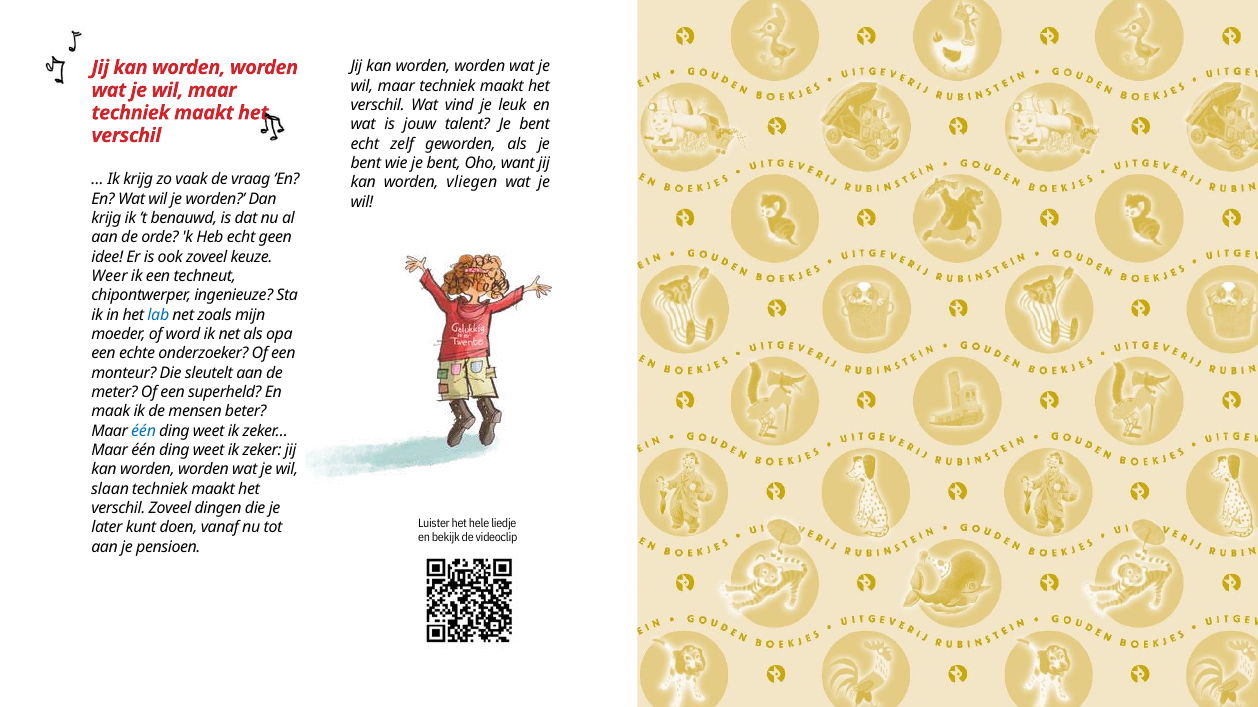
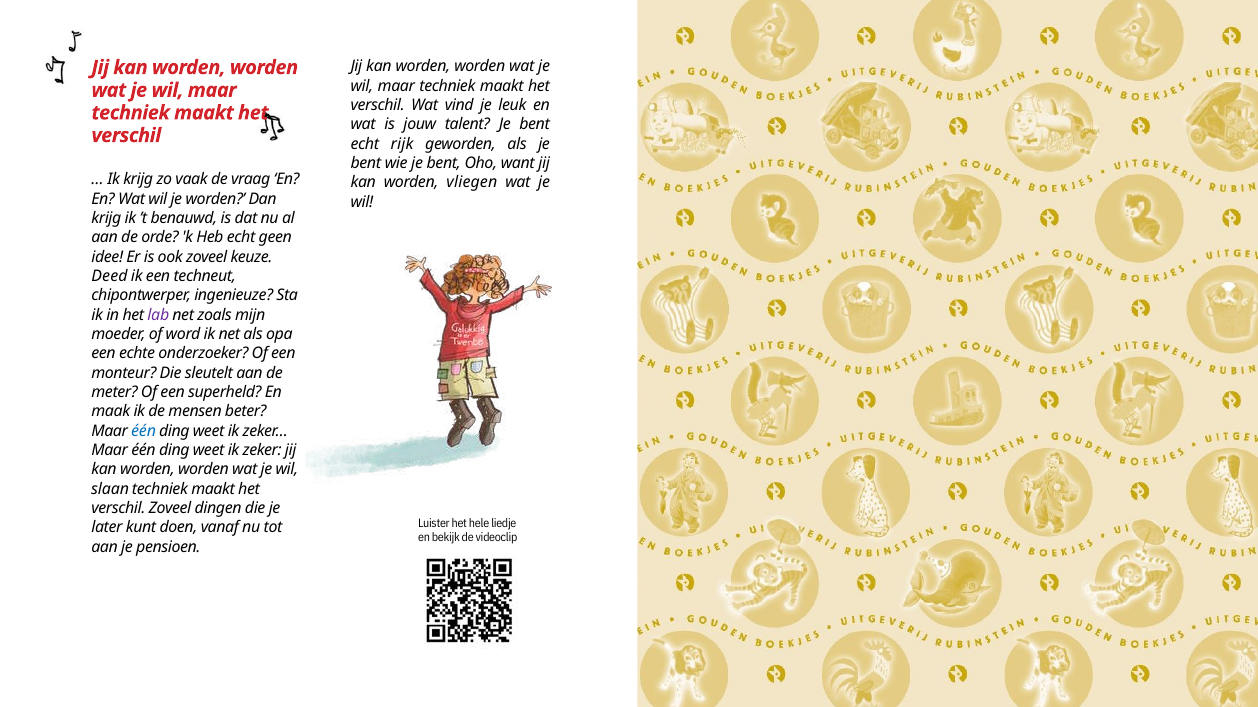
zelf: zelf -> rijk
Weer: Weer -> Deed
lab colour: blue -> purple
